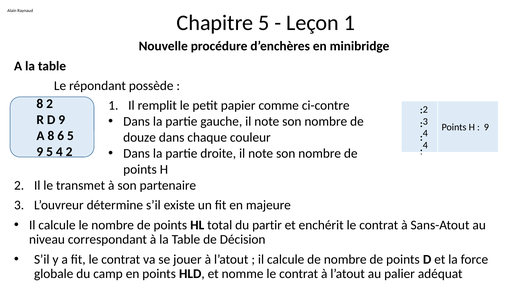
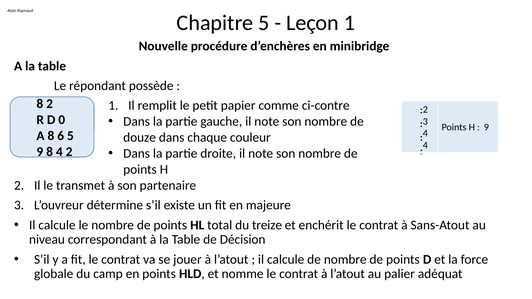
D 9: 9 -> 0
9 5: 5 -> 8
partir: partir -> treize
